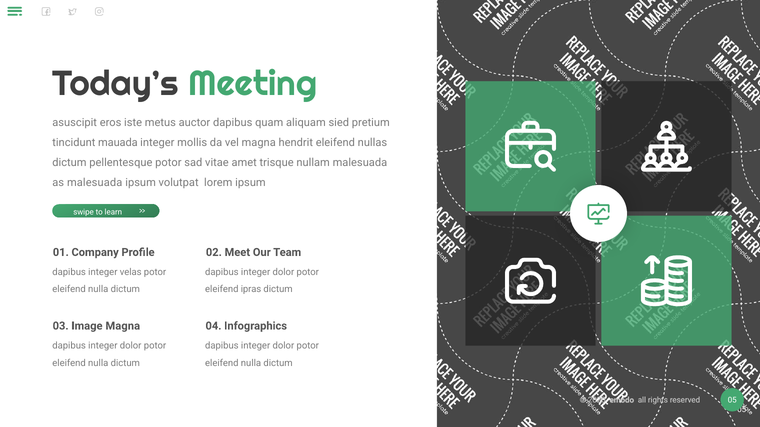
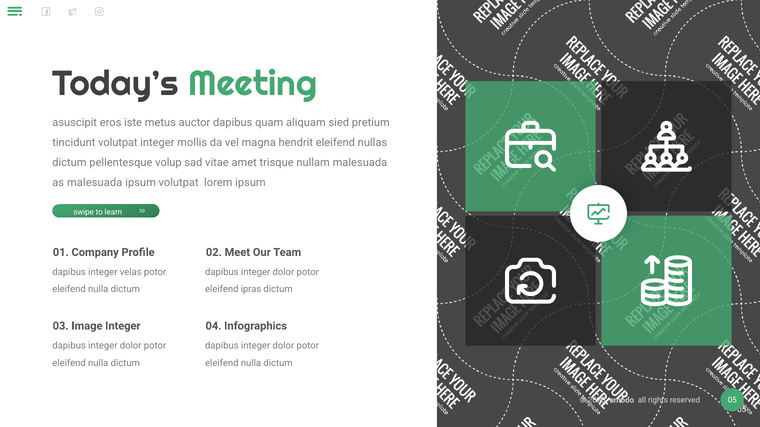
tincidunt mauada: mauada -> volutpat
pellentesque potor: potor -> volup
Image Magna: Magna -> Integer
